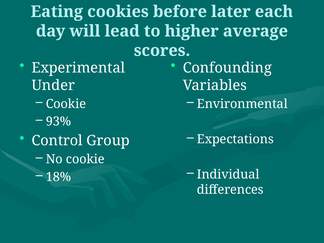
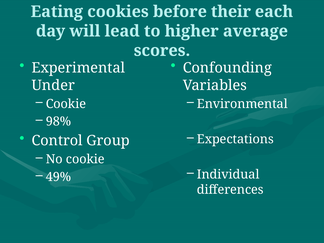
later: later -> their
93%: 93% -> 98%
18%: 18% -> 49%
